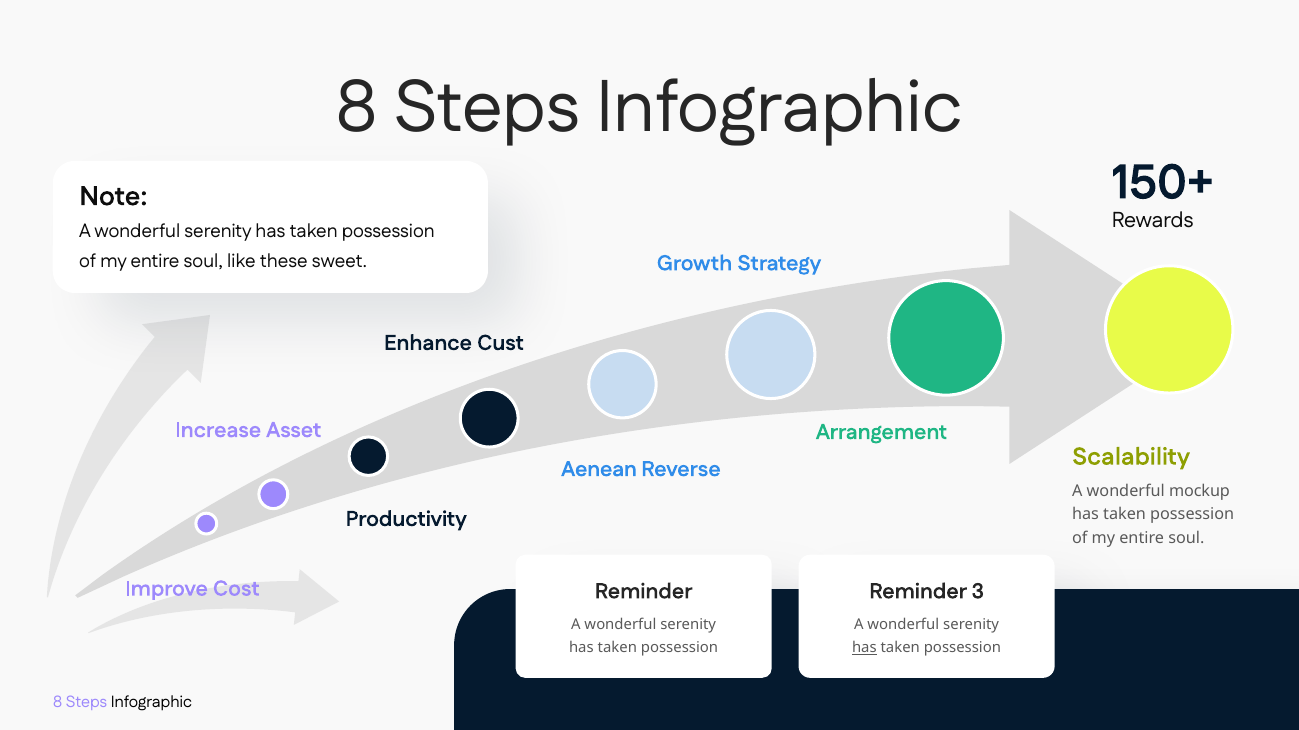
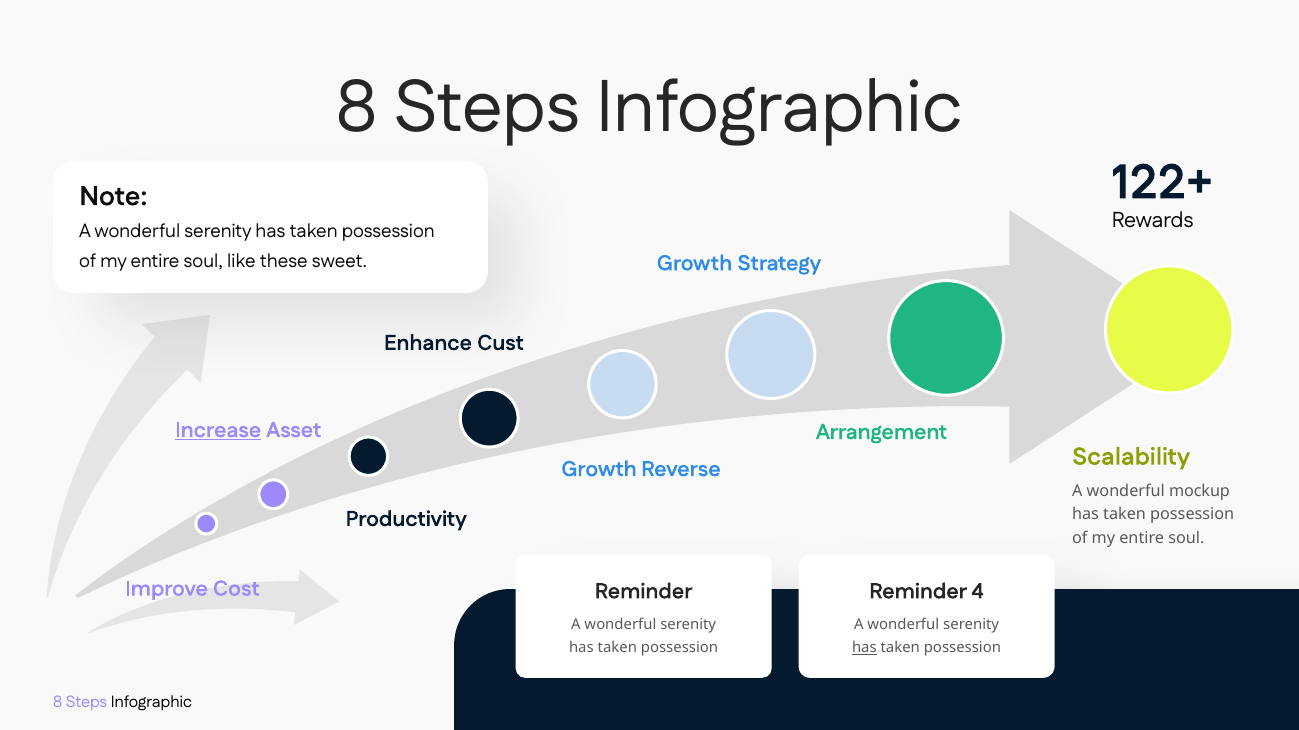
150+: 150+ -> 122+
Increase underline: none -> present
Aenean at (599, 469): Aenean -> Growth
3: 3 -> 4
